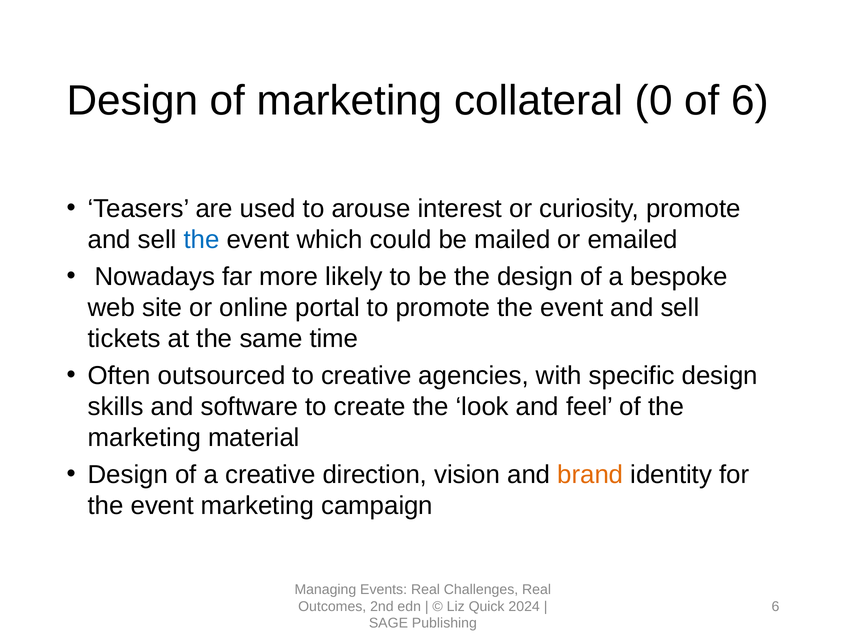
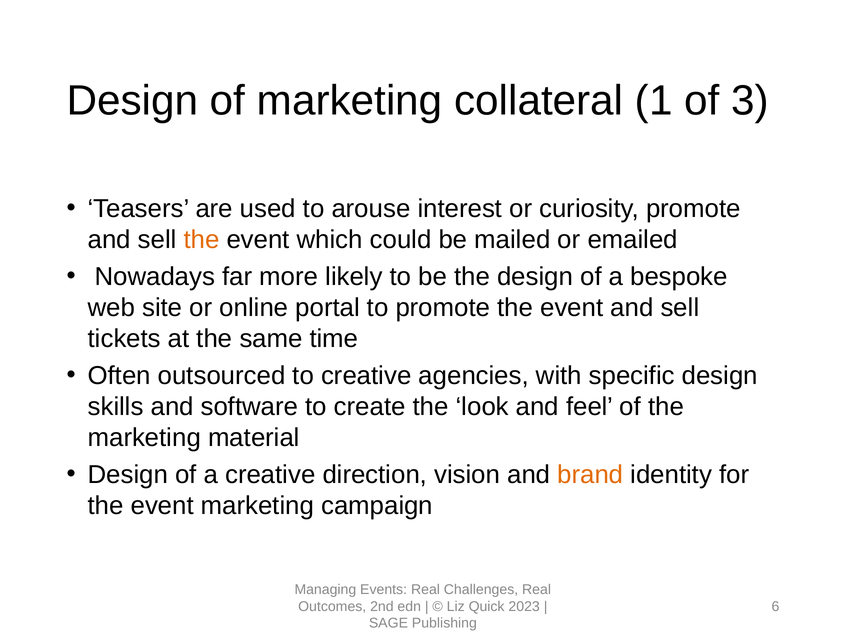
0: 0 -> 1
of 6: 6 -> 3
the at (202, 239) colour: blue -> orange
2024: 2024 -> 2023
